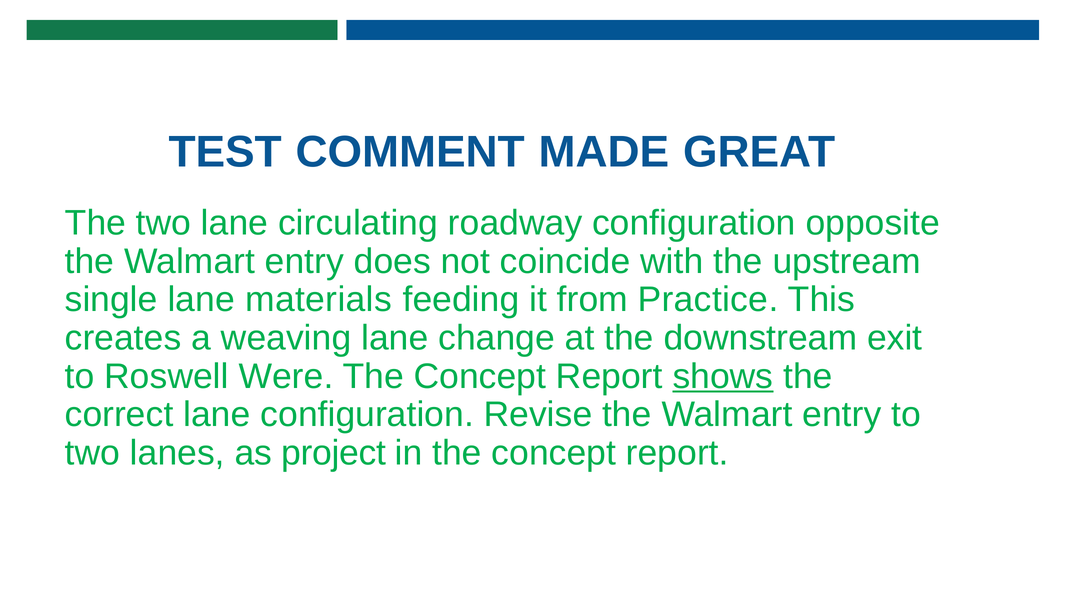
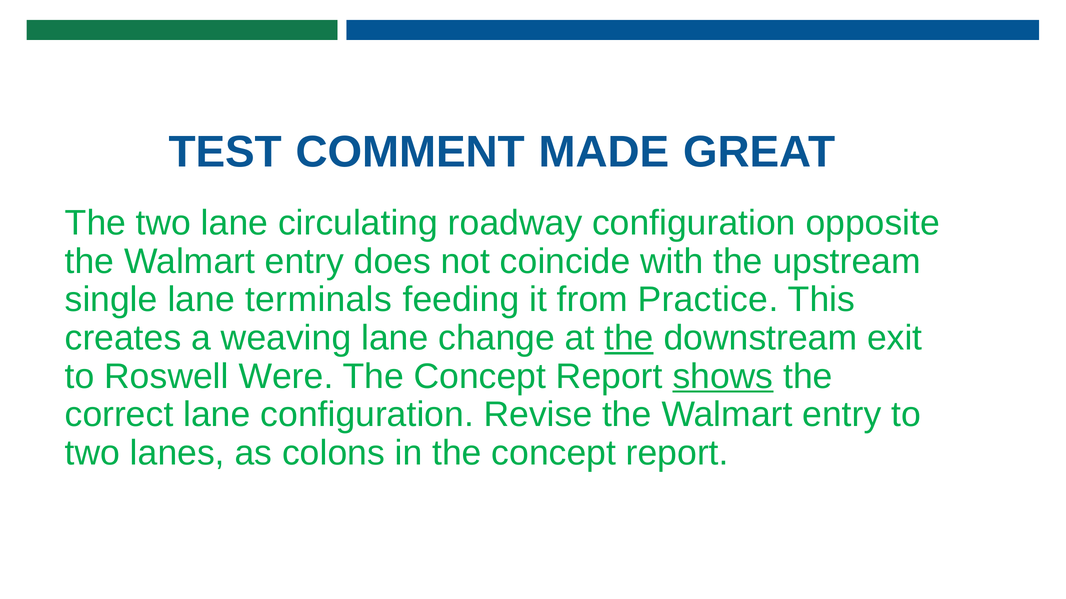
materials: materials -> terminals
the at (629, 338) underline: none -> present
project: project -> colons
